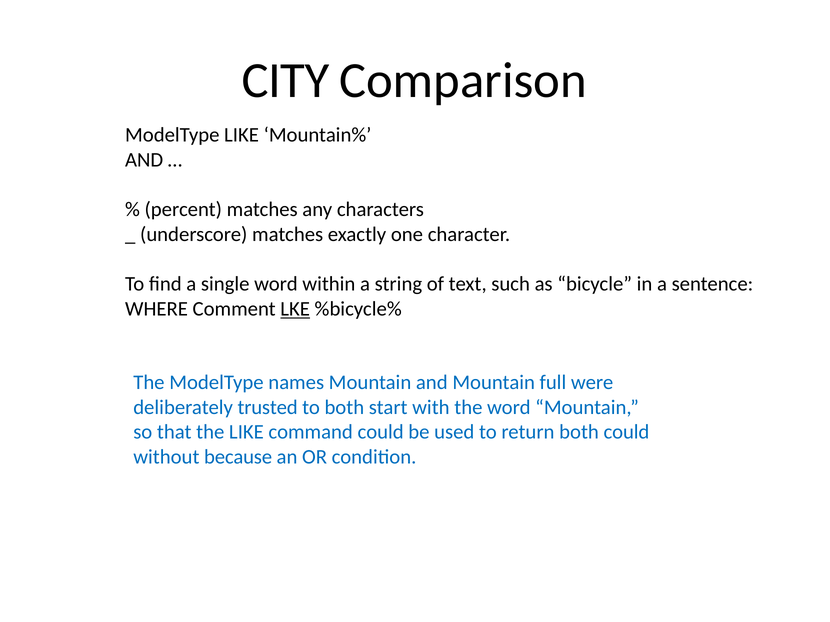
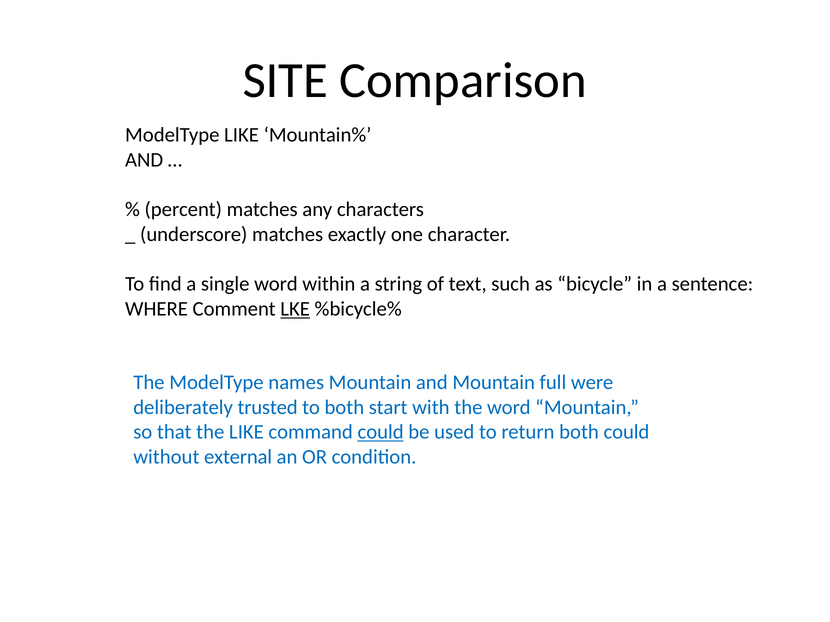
CITY: CITY -> SITE
could at (381, 432) underline: none -> present
because: because -> external
